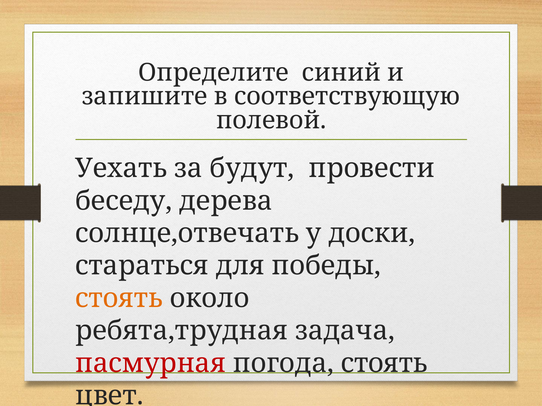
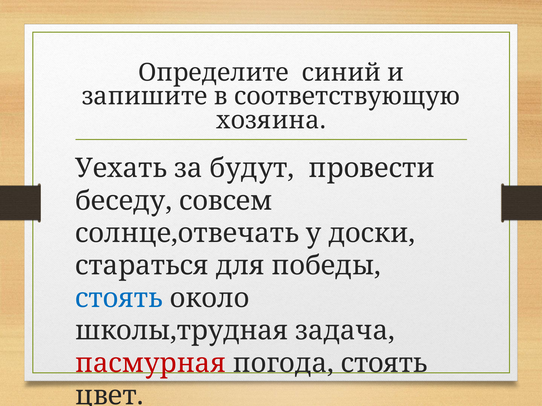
полевой: полевой -> хозяина
дерева: дерева -> совсем
стоять at (119, 299) colour: orange -> blue
ребята,трудная: ребята,трудная -> школы,трудная
